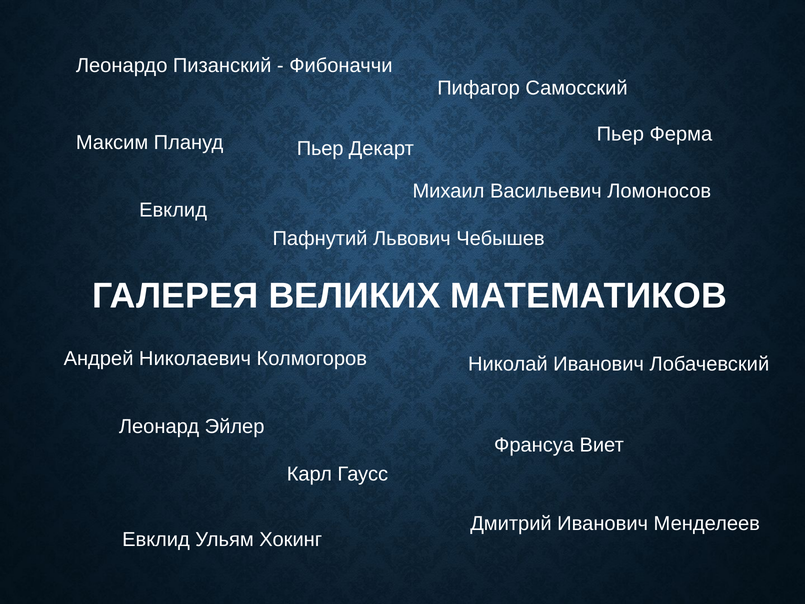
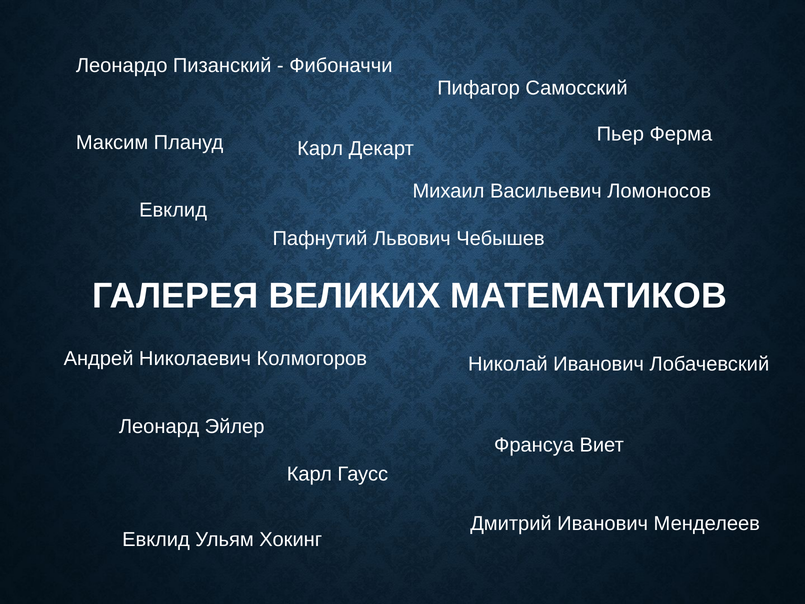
Пьер at (320, 148): Пьер -> Карл
